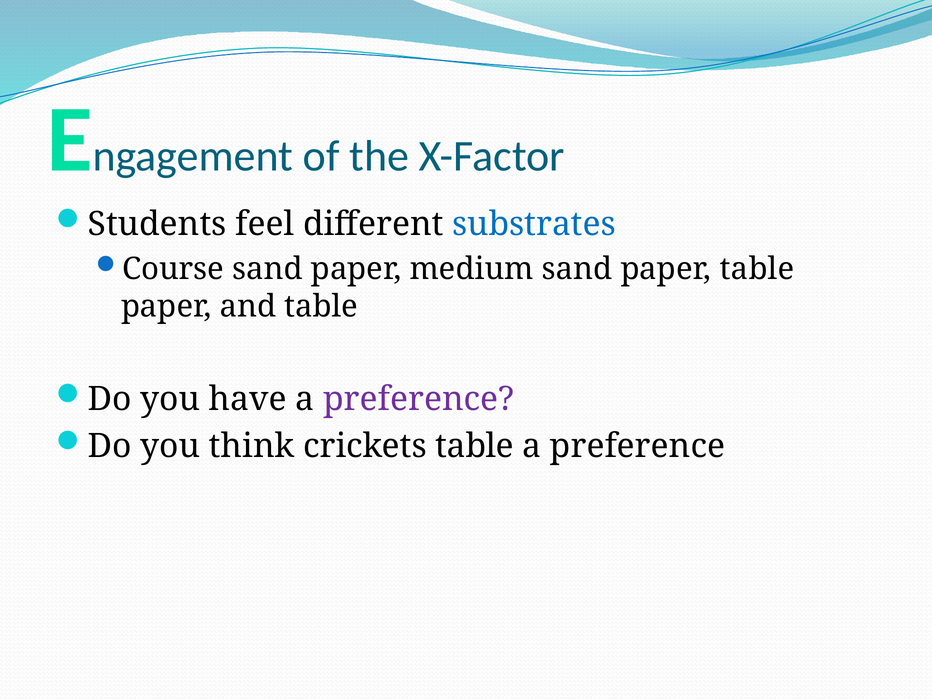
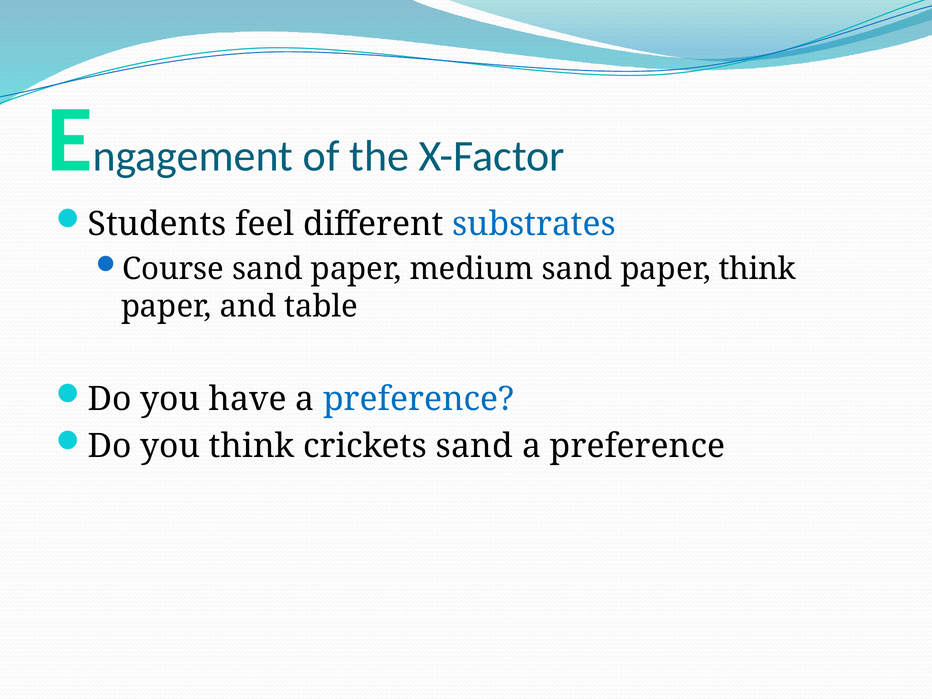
paper table: table -> think
preference at (419, 399) colour: purple -> blue
crickets table: table -> sand
